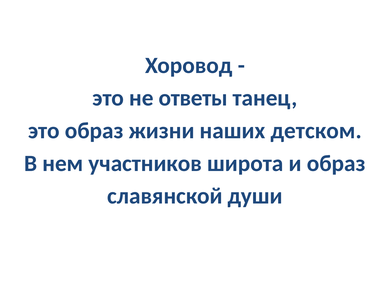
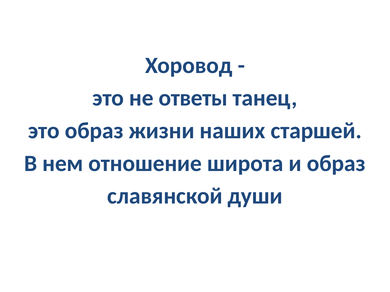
детском: детском -> старшей
участников: участников -> отношение
